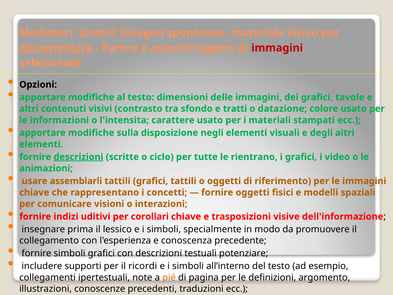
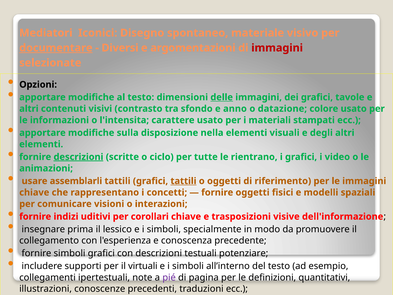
Parere: Parere -> Diversi
autocorreggere: autocorreggere -> argomentazioni
delle underline: none -> present
tratti: tratti -> anno
negli: negli -> nella
tattili at (183, 181) underline: none -> present
ricordi: ricordi -> virtuali
pié colour: orange -> purple
argomento: argomento -> quantitativi
